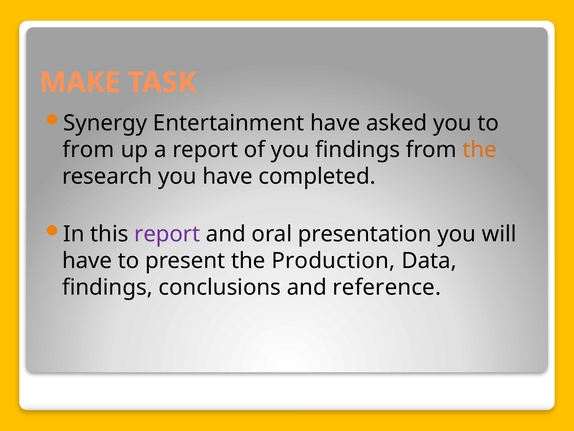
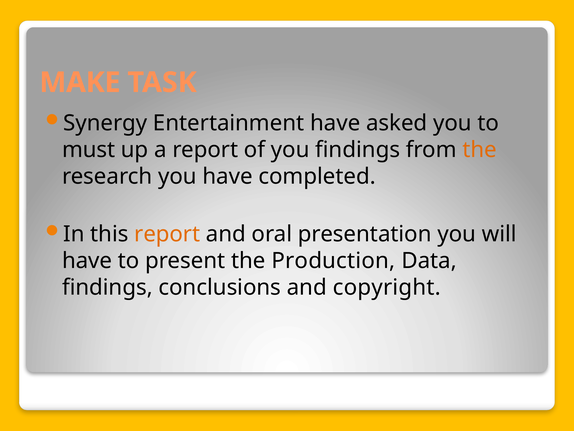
from at (88, 150): from -> must
report at (167, 234) colour: purple -> orange
reference: reference -> copyright
